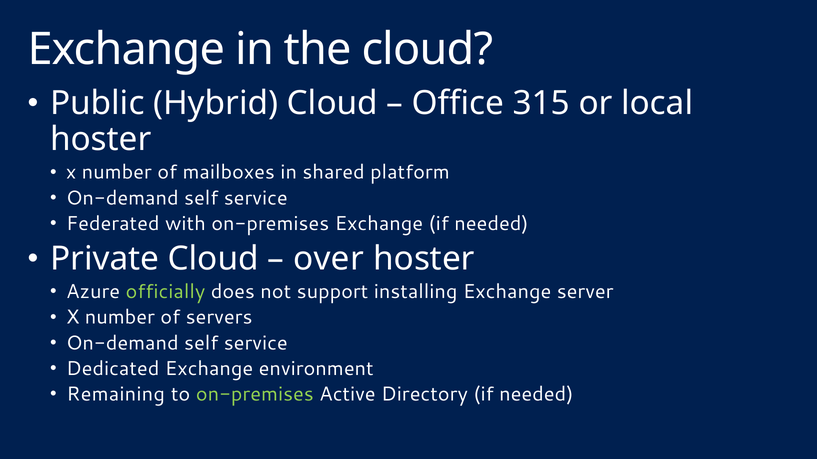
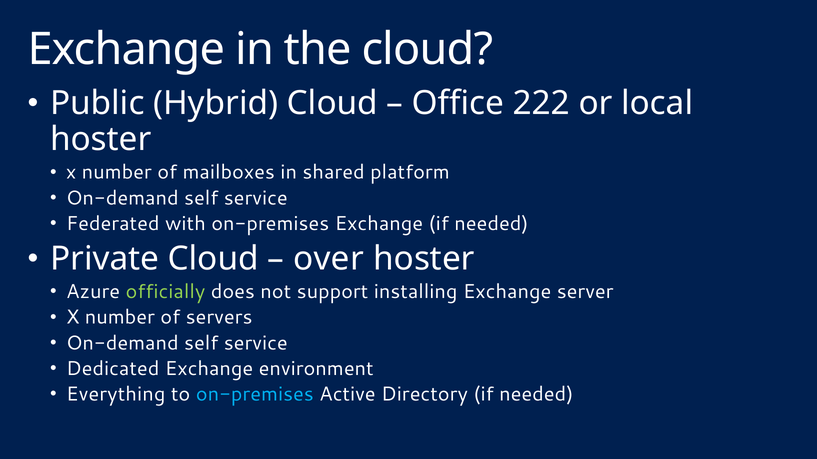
315: 315 -> 222
Remaining: Remaining -> Everything
on-premises at (255, 395) colour: light green -> light blue
